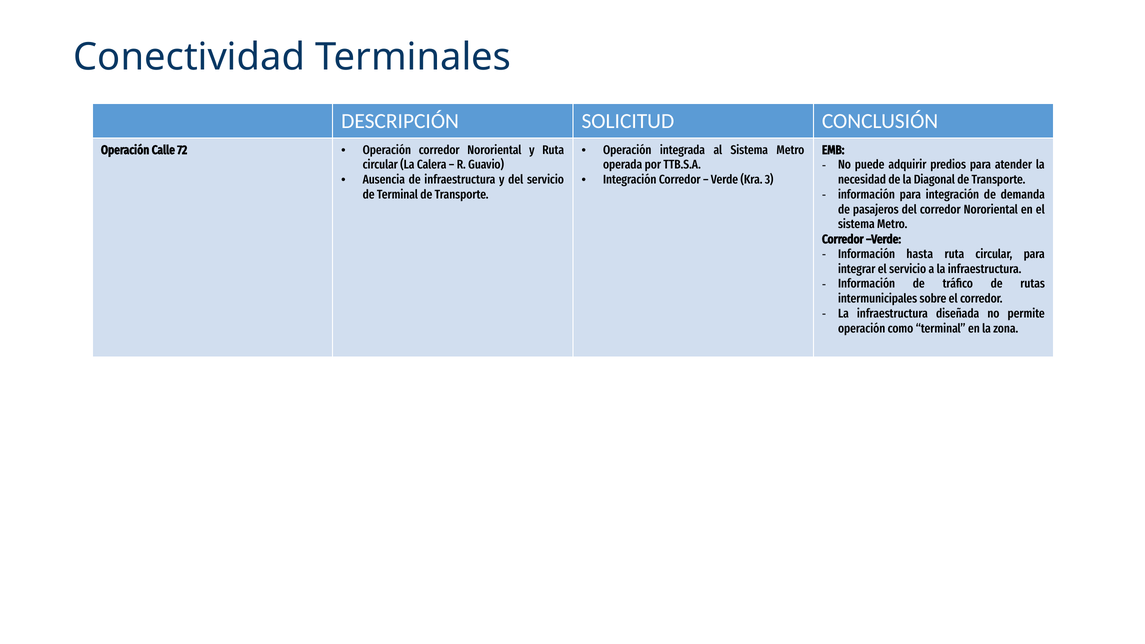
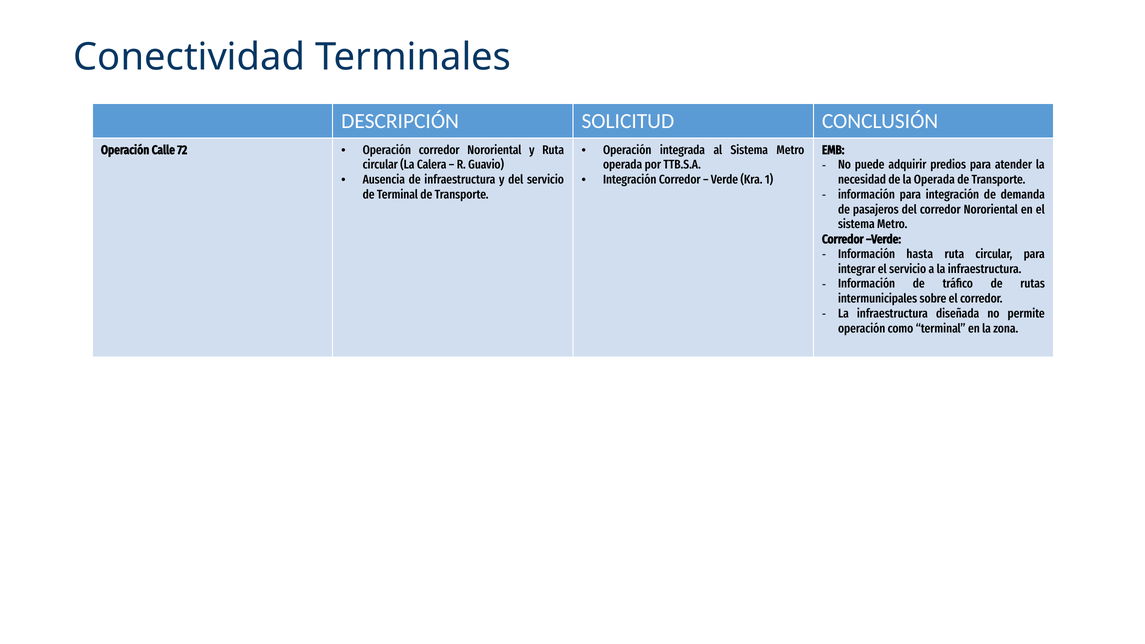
3: 3 -> 1
la Diagonal: Diagonal -> Operada
